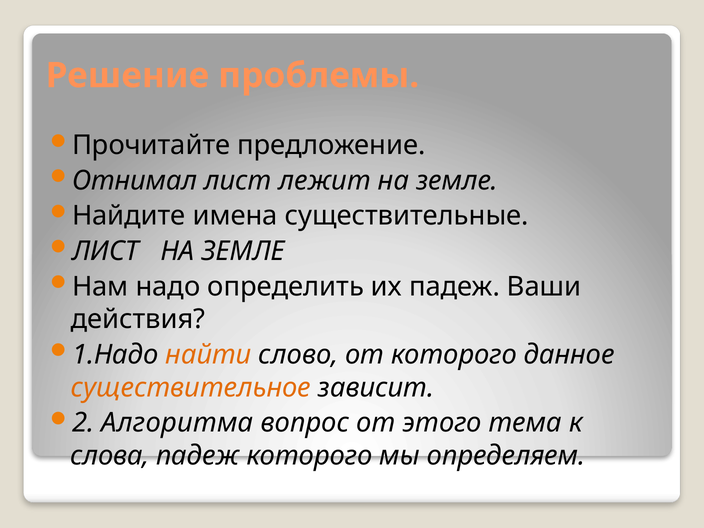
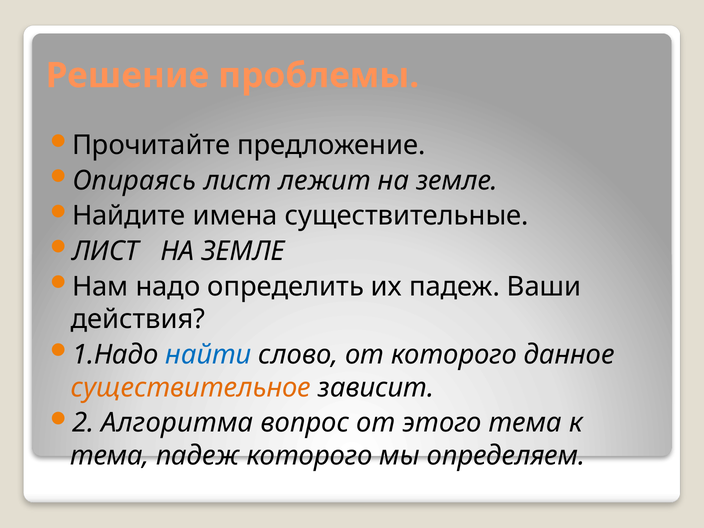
Отнимал: Отнимал -> Опираясь
найти colour: orange -> blue
слова at (110, 456): слова -> тема
